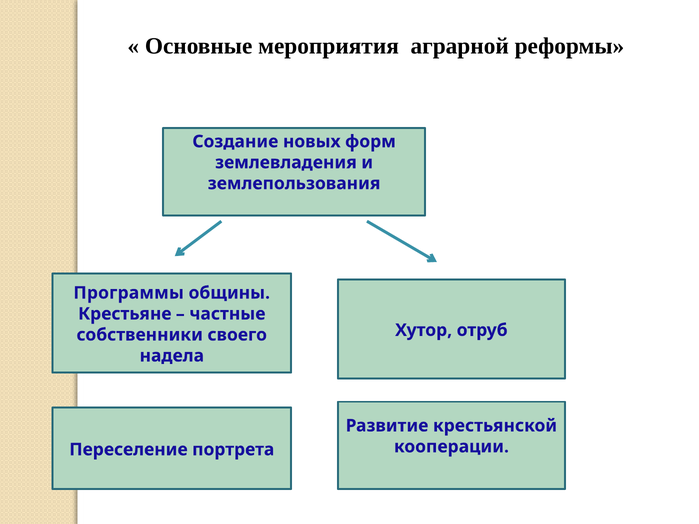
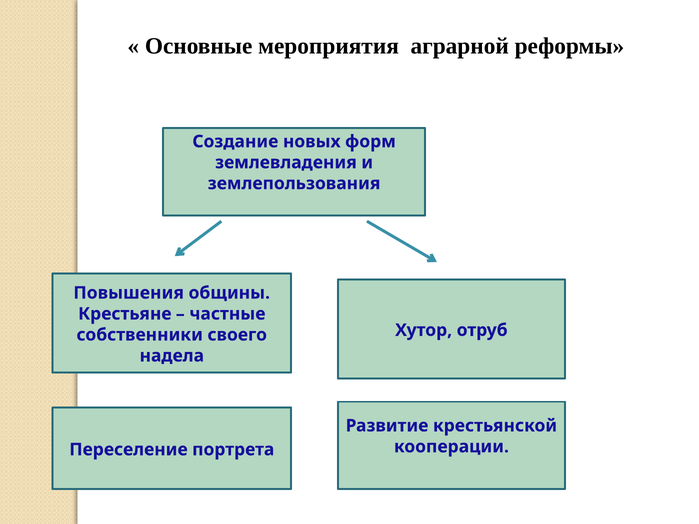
Программы: Программы -> Повышения
